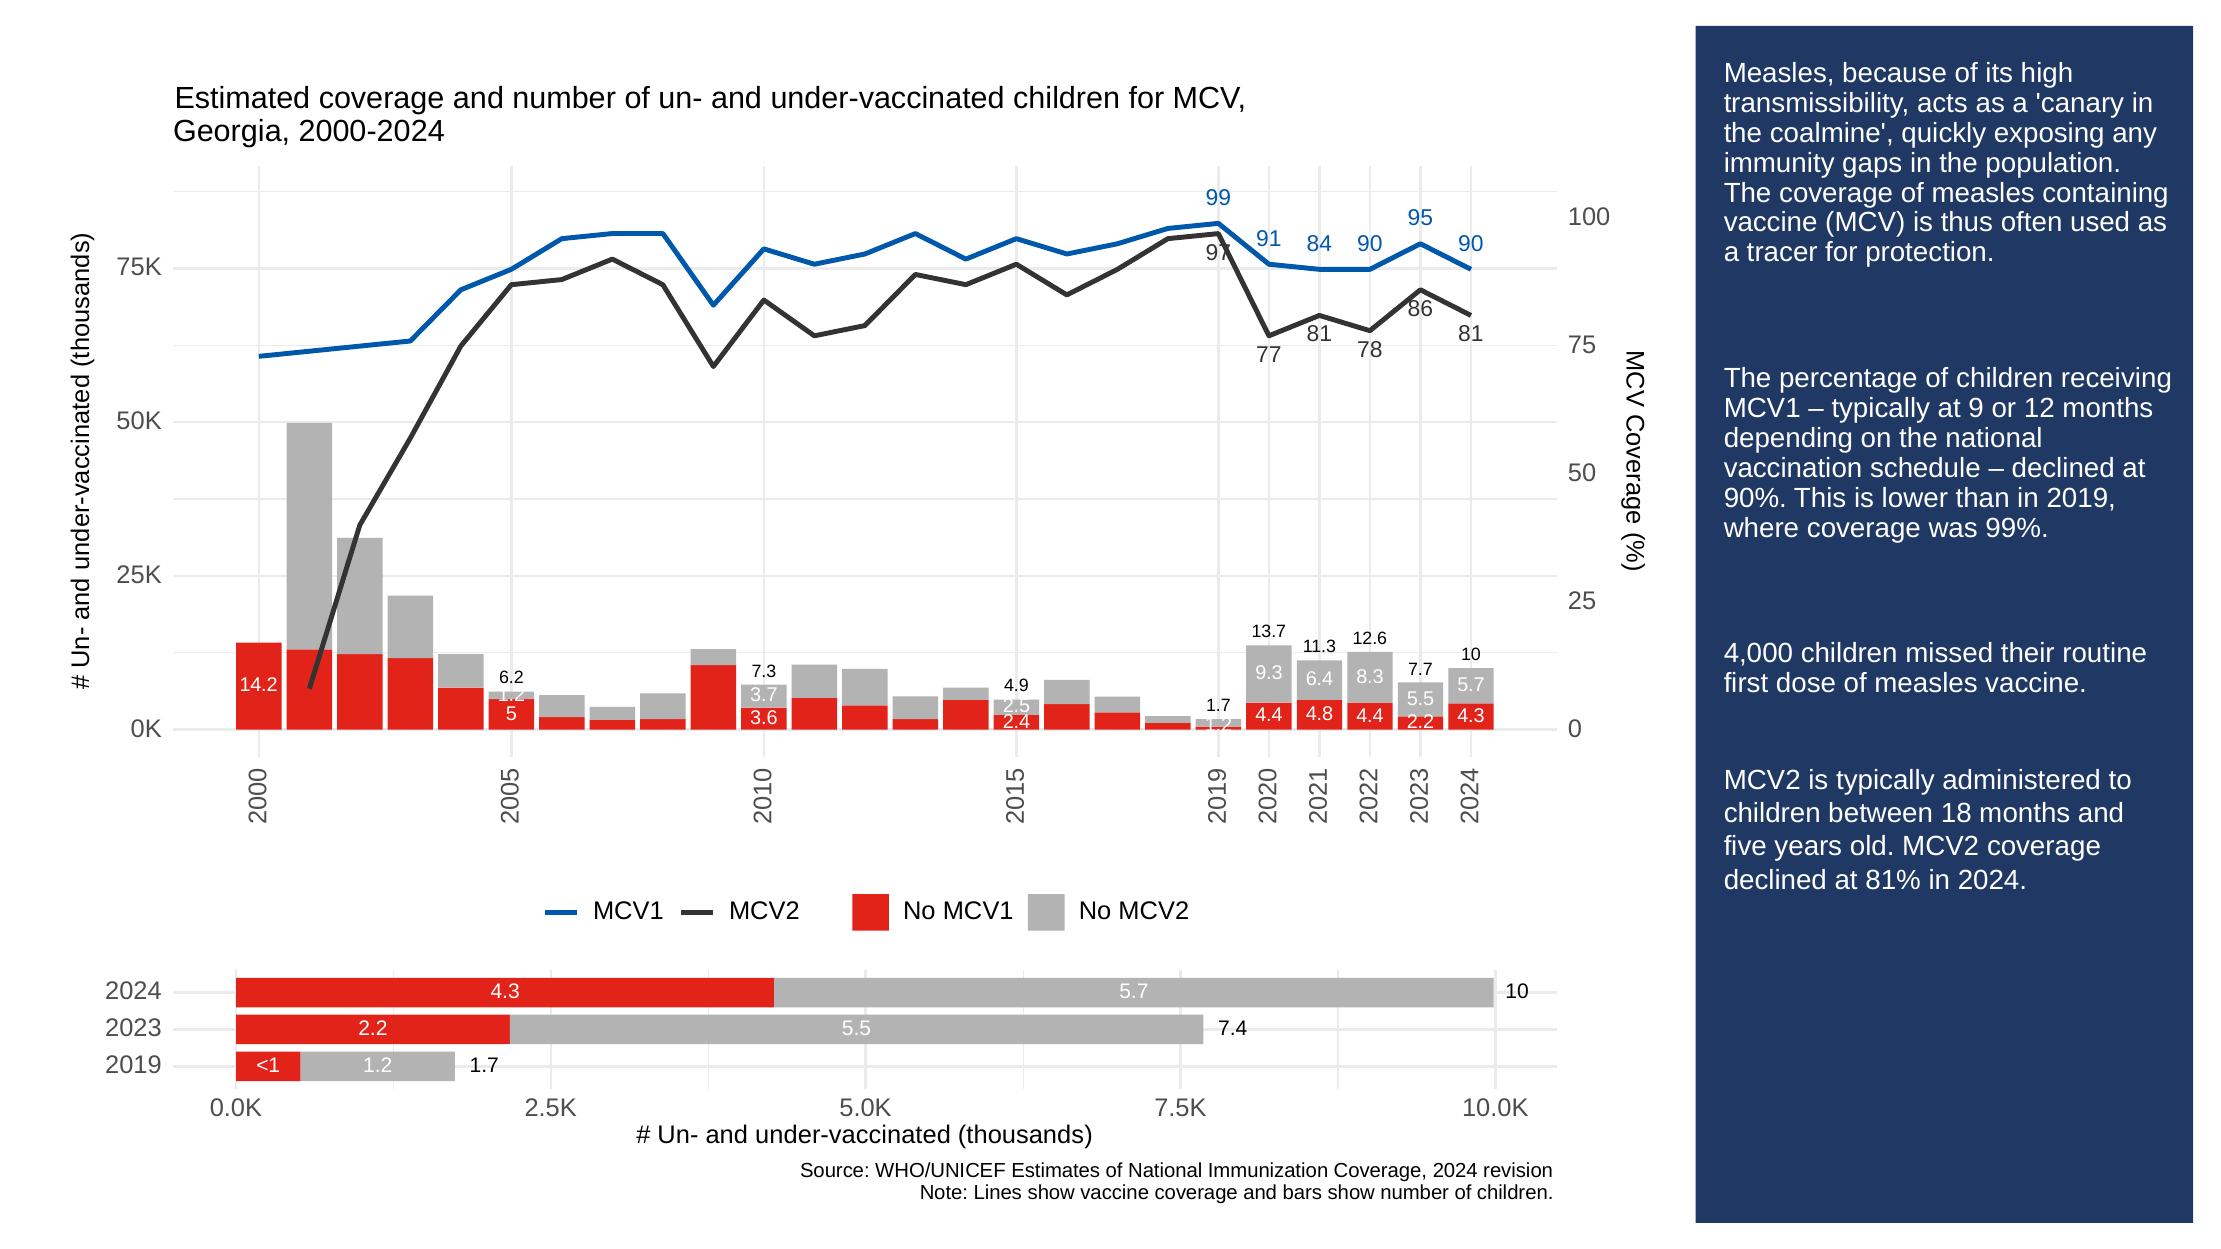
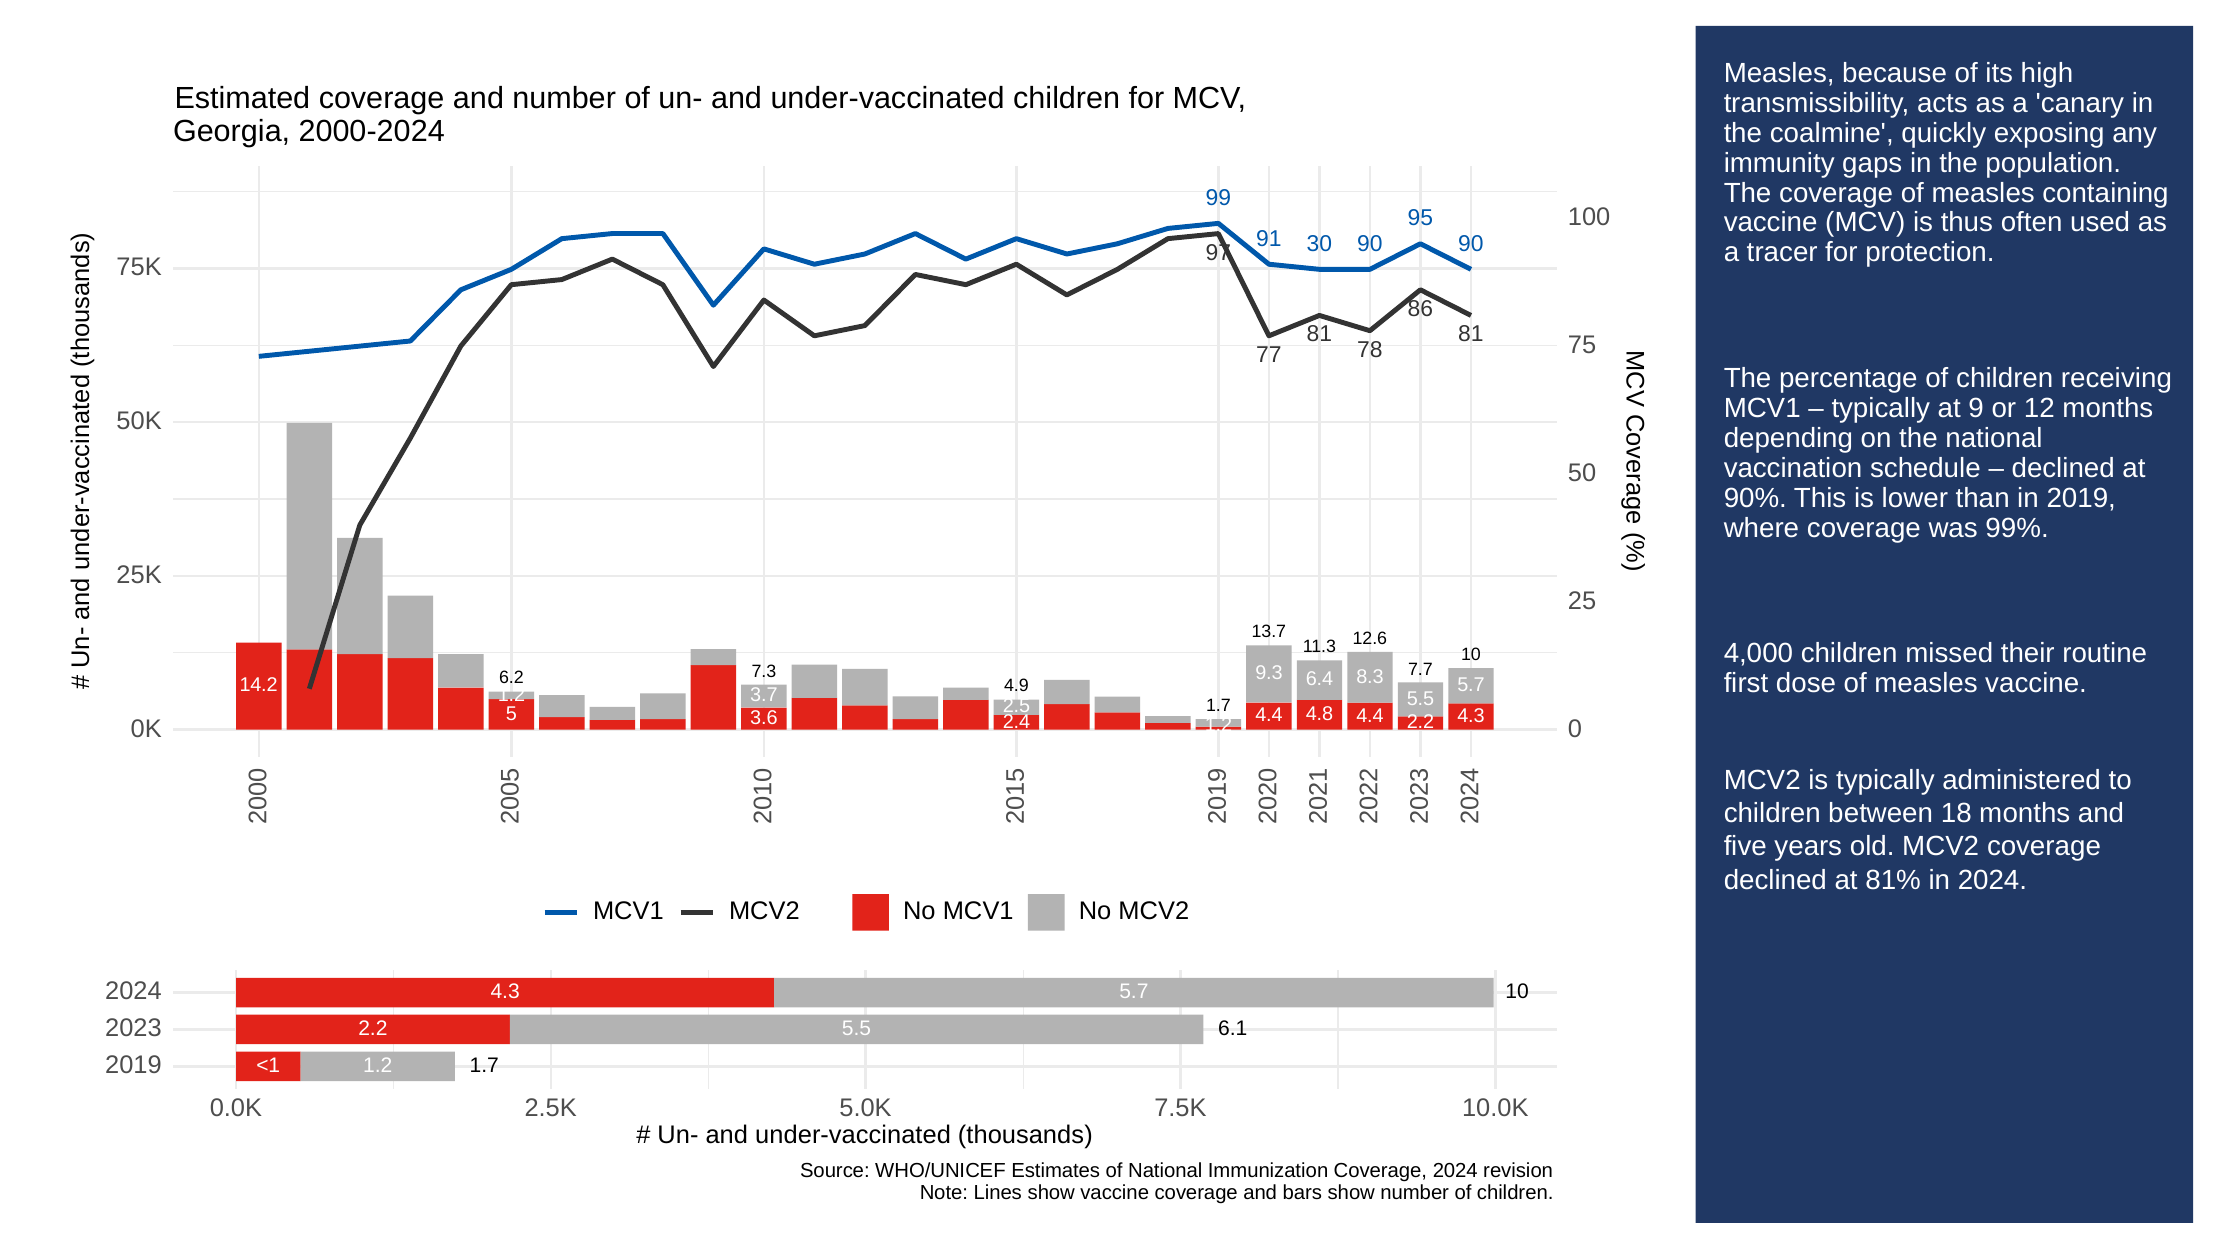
84: 84 -> 30
7.4: 7.4 -> 6.1
